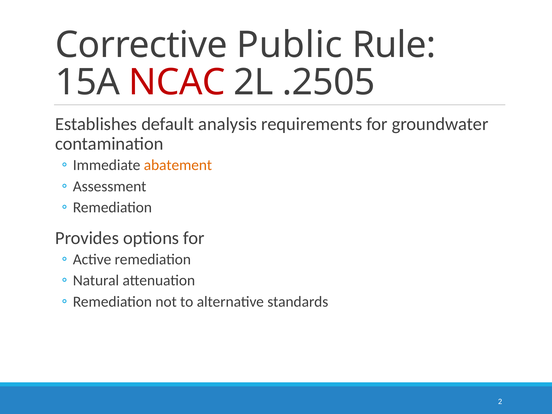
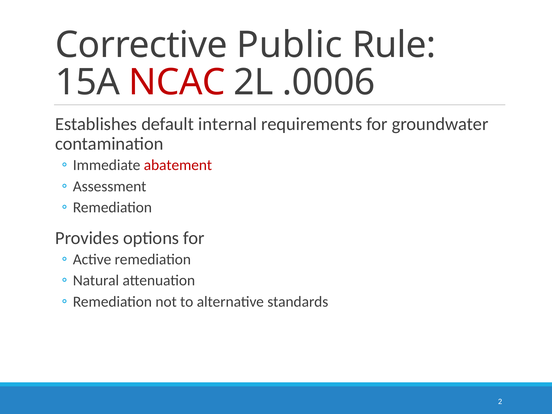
.2505: .2505 -> .0006
analysis: analysis -> internal
abatement colour: orange -> red
